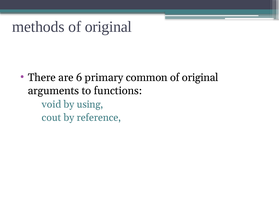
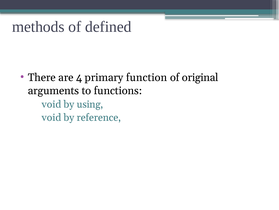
methods of original: original -> defined
6: 6 -> 4
common: common -> function
cout at (52, 117): cout -> void
